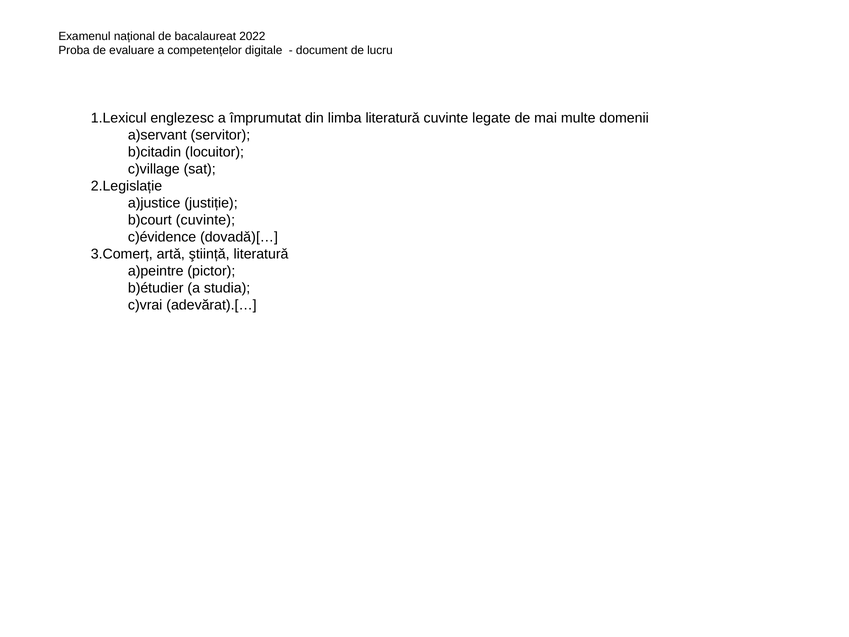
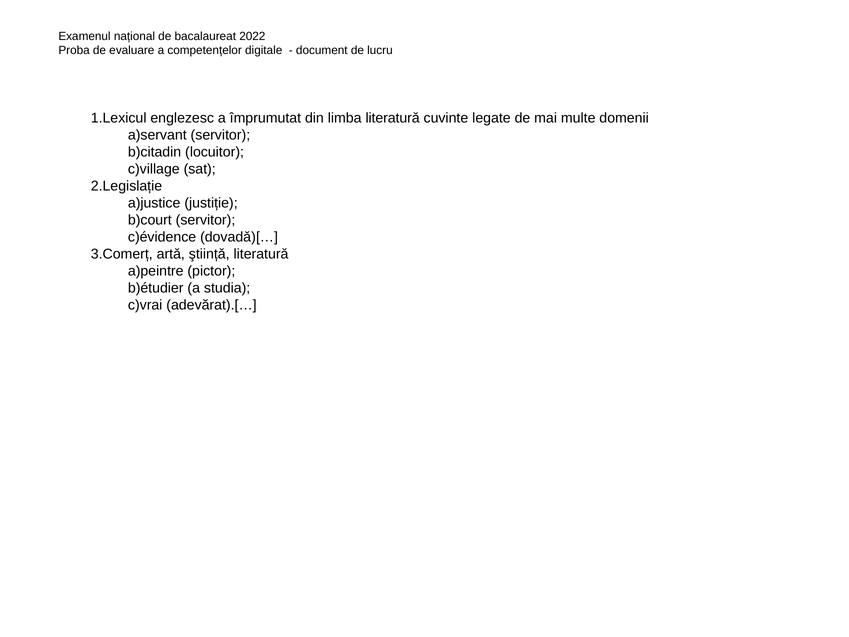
cuvinte at (205, 220): cuvinte -> servitor
